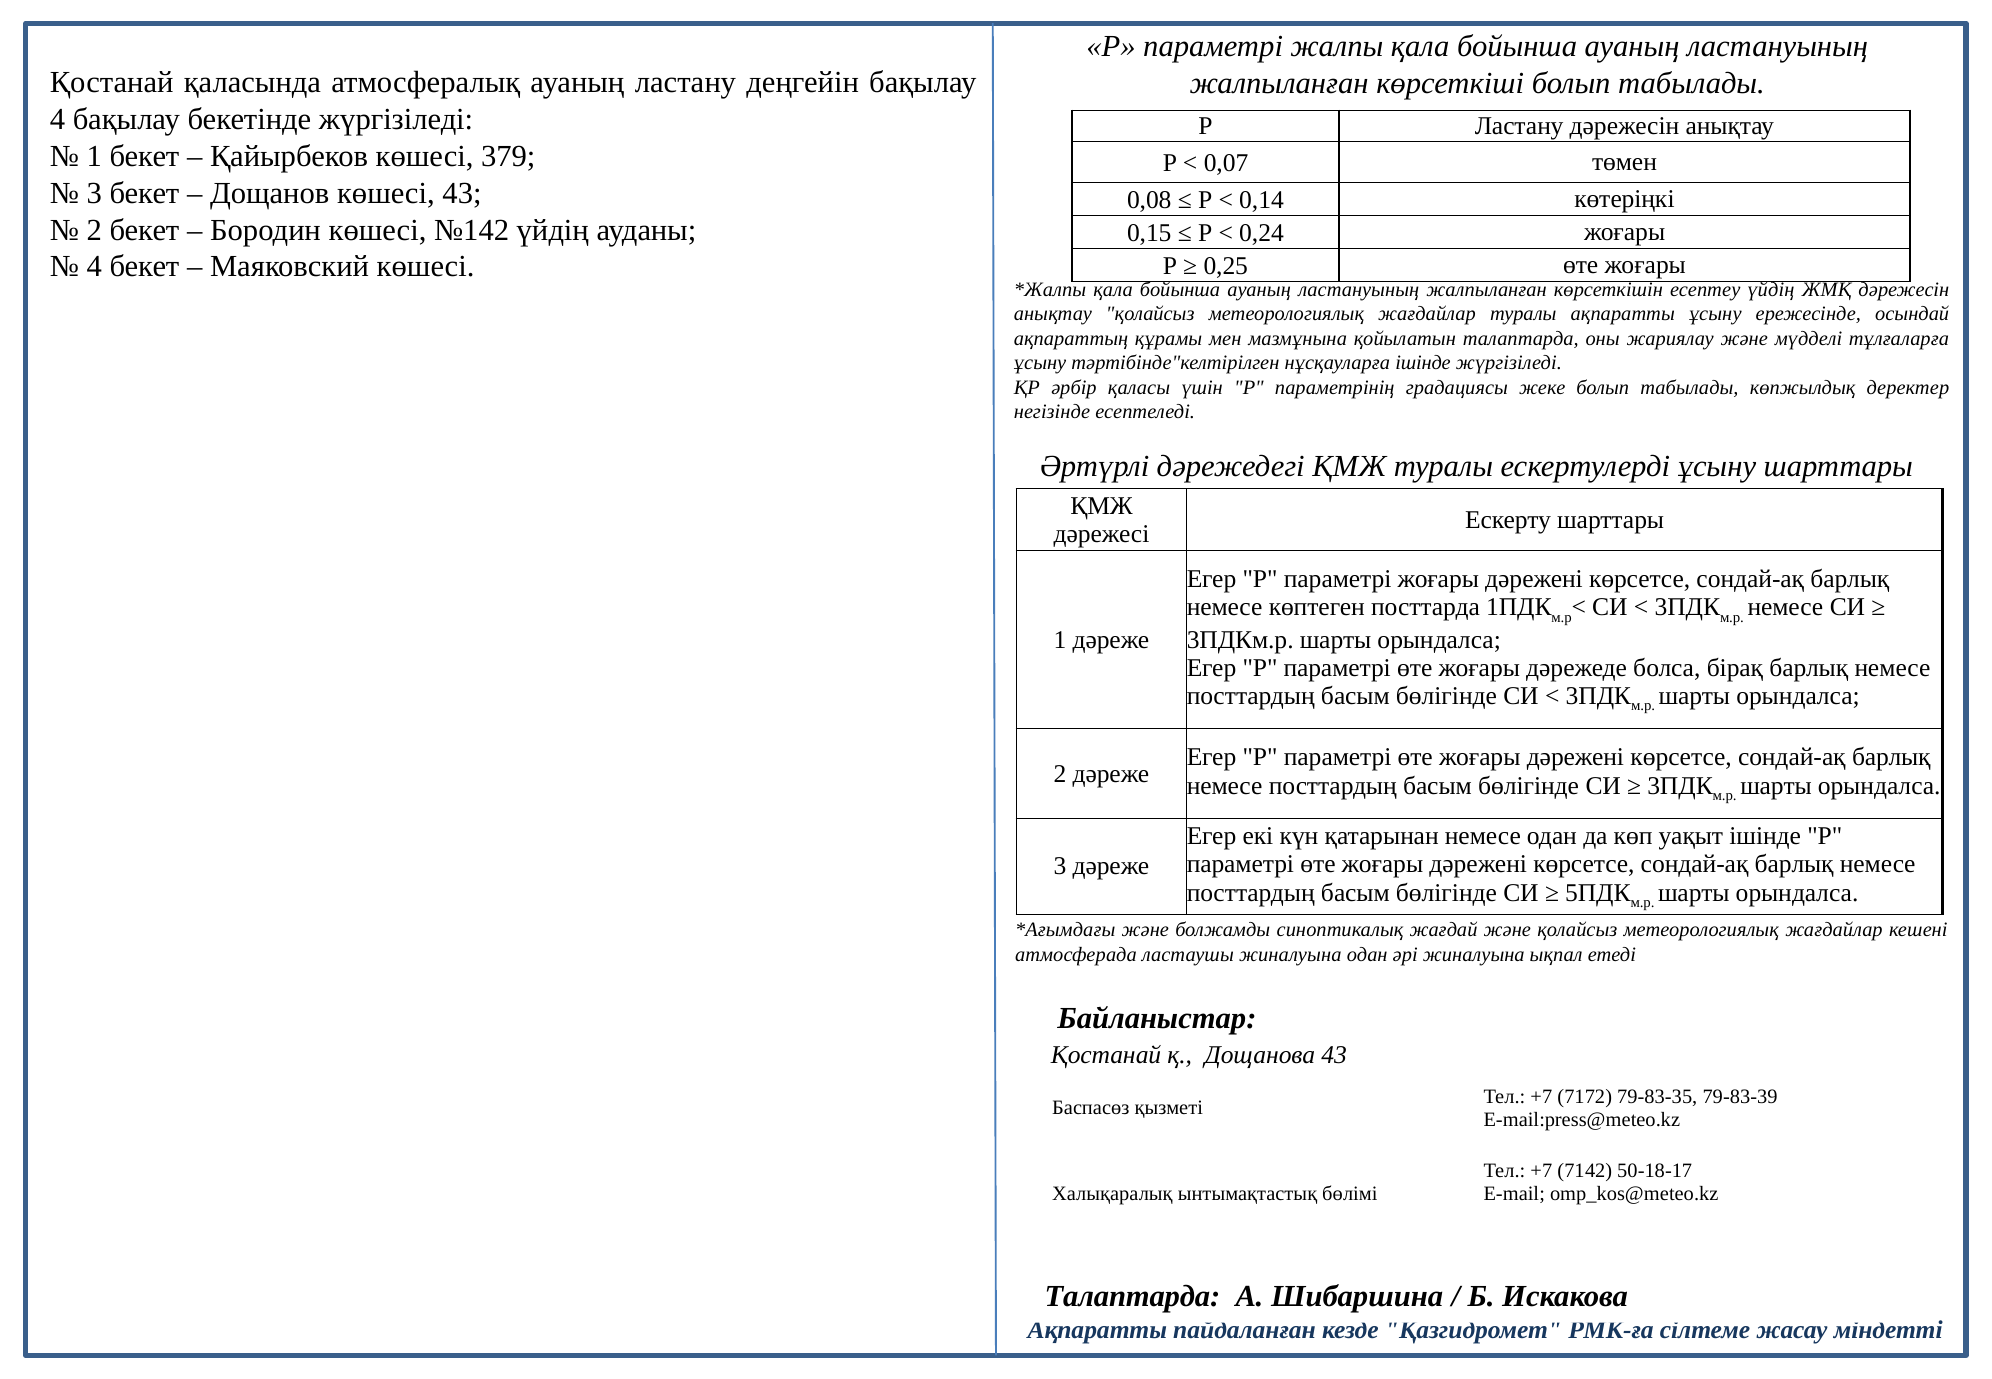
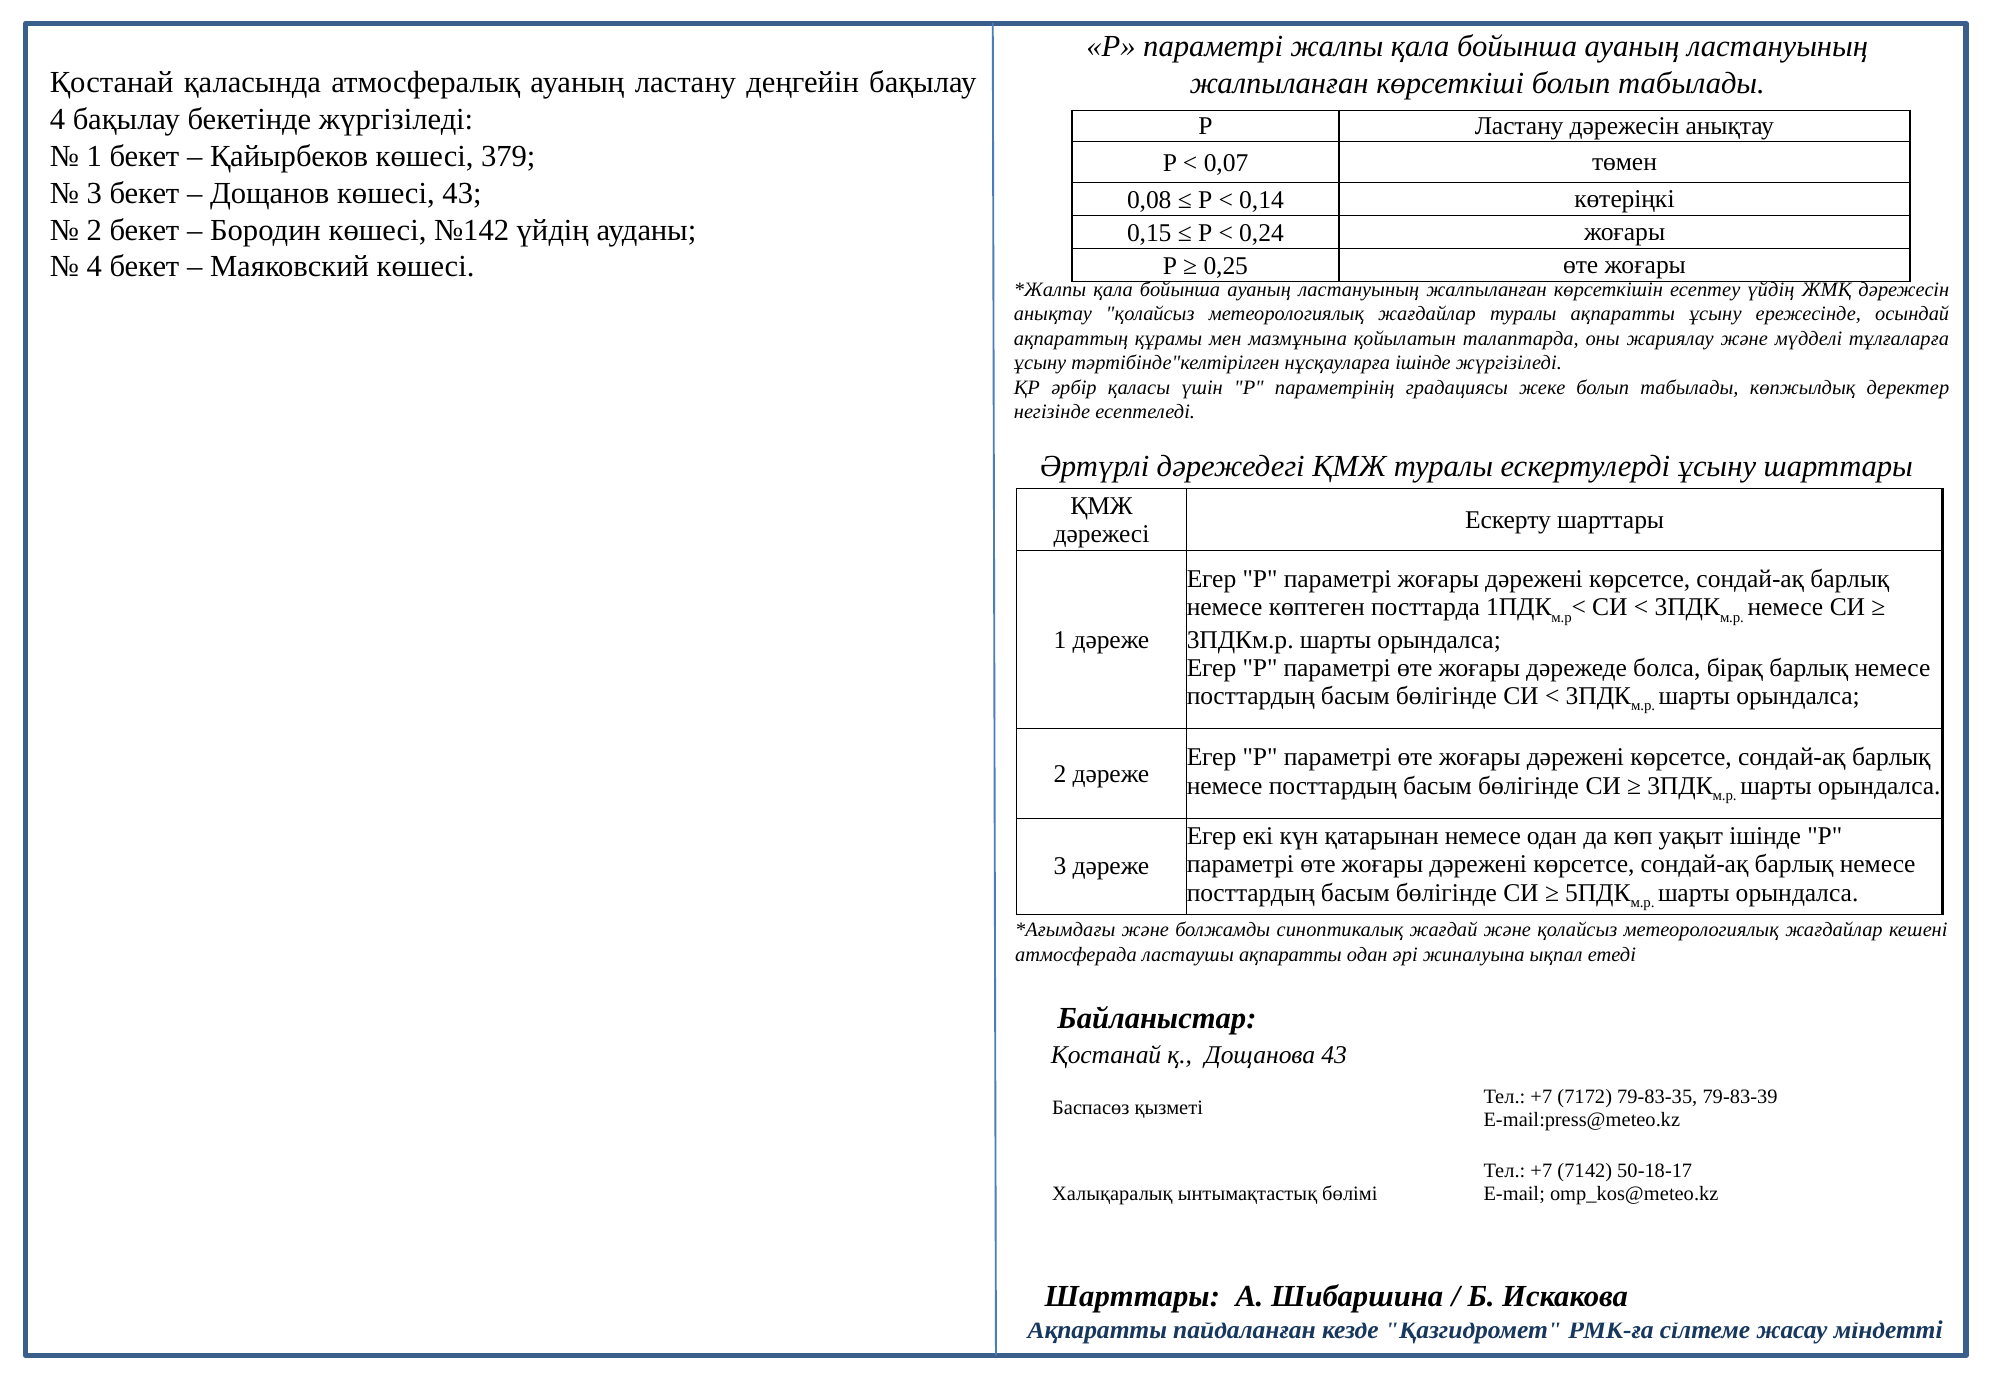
ластаушы жиналуына: жиналуына -> ақпаратты
Талаптарда at (1132, 1296): Талаптарда -> Шарттары
